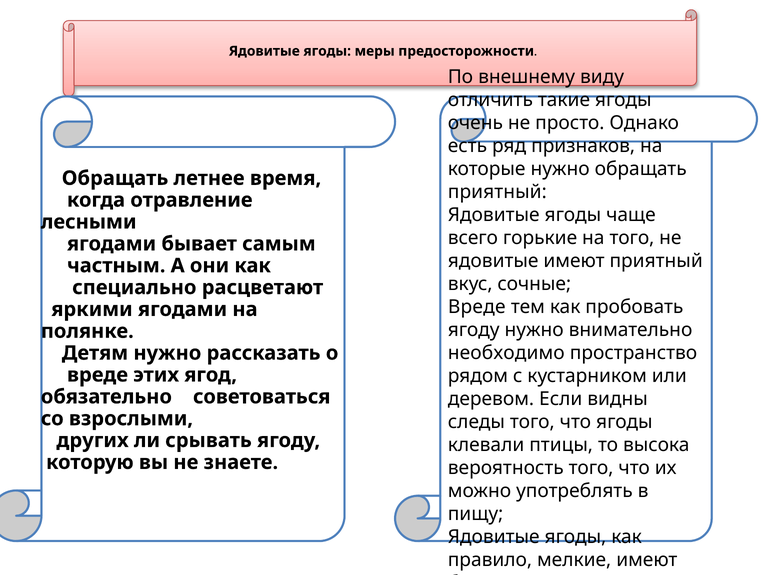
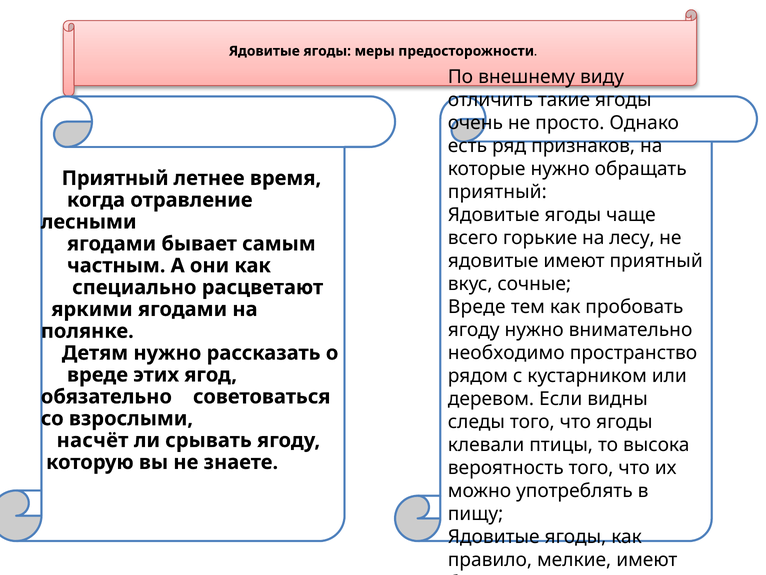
Обращать at (115, 178): Обращать -> Приятный
на того: того -> лесу
других: других -> насчёт
